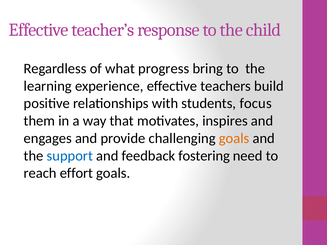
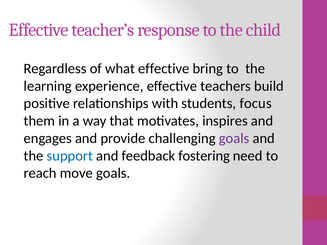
what progress: progress -> effective
goals at (234, 138) colour: orange -> purple
effort: effort -> move
